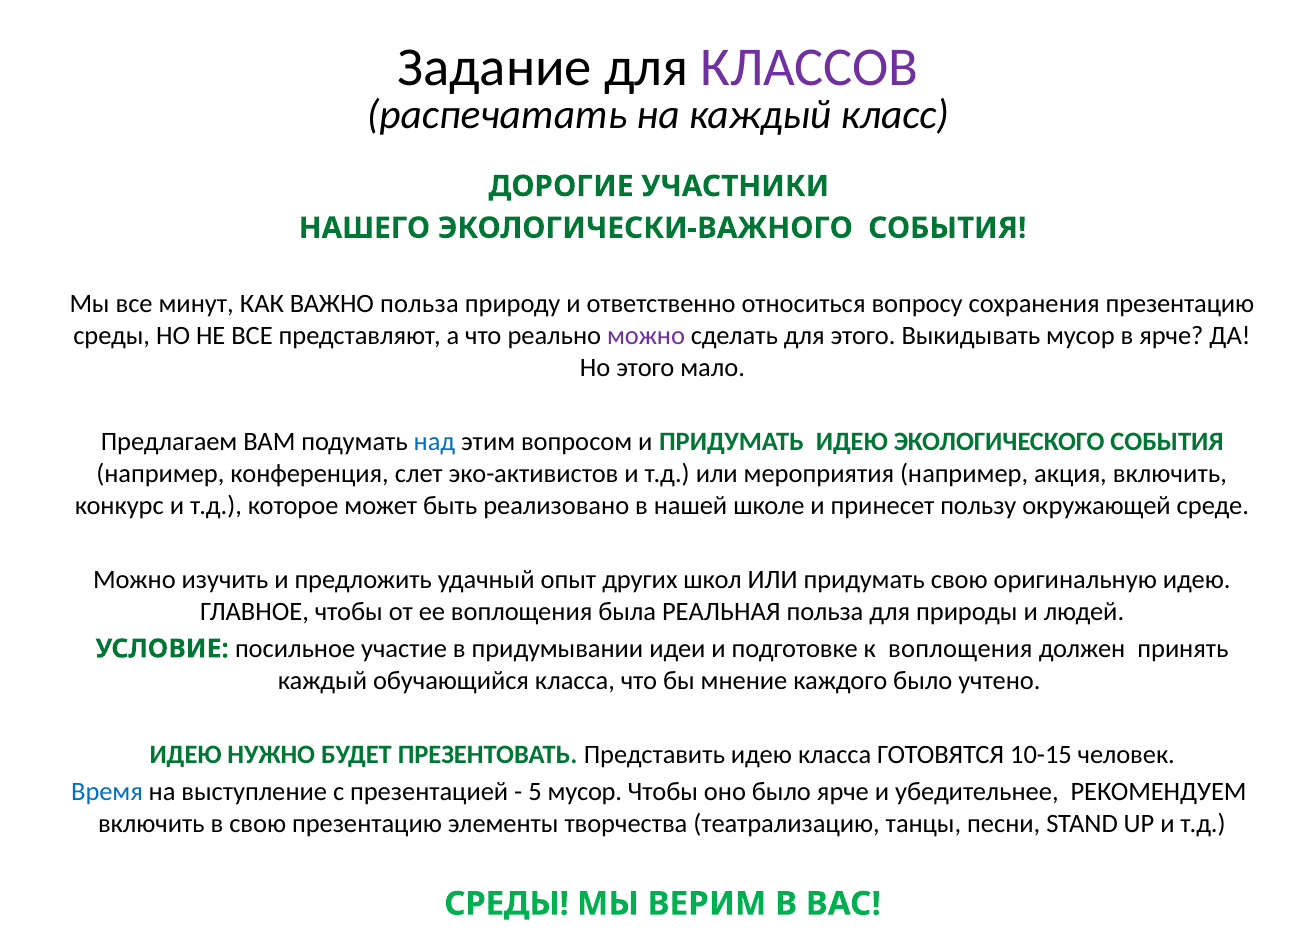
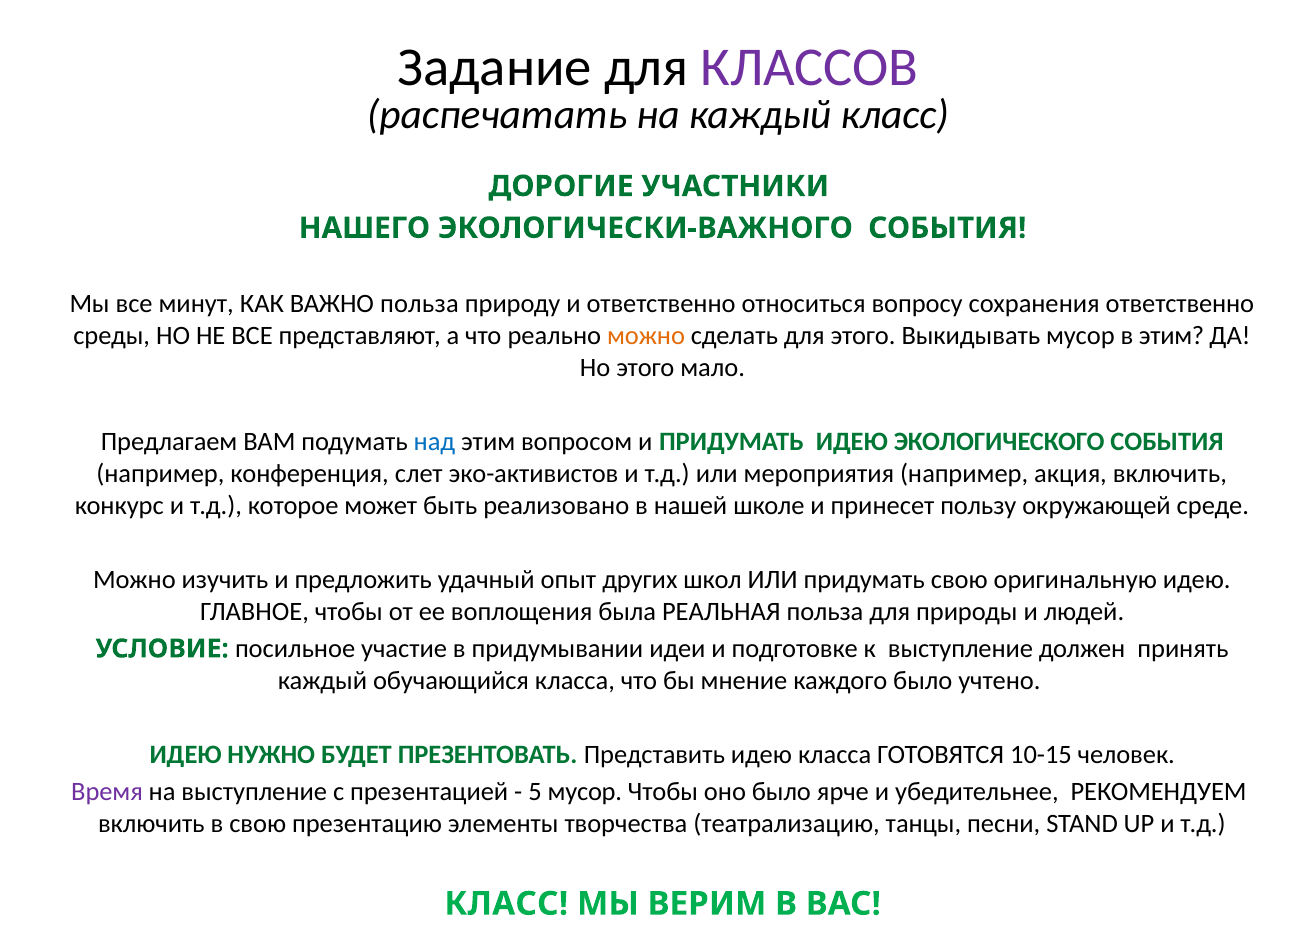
сохранения презентацию: презентацию -> ответственно
можно at (646, 336) colour: purple -> orange
в ярче: ярче -> этим
к воплощения: воплощения -> выступление
Время colour: blue -> purple
СРЕДЫ at (507, 904): СРЕДЫ -> КЛАСС
